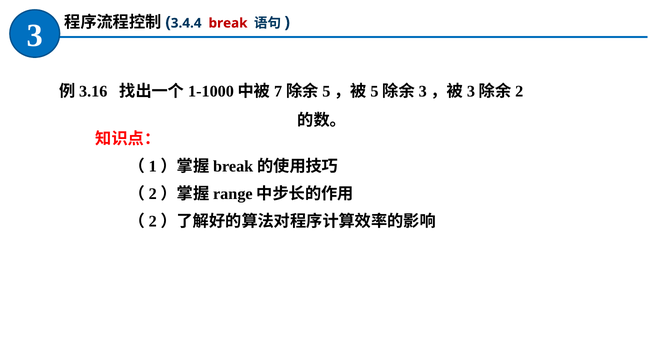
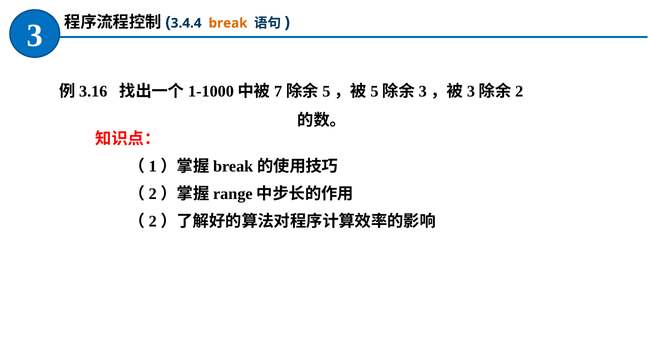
break colour: red -> orange
